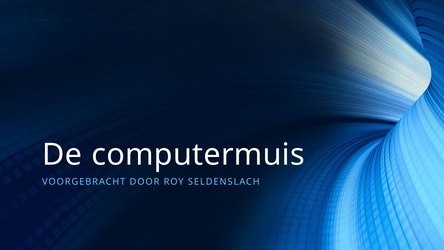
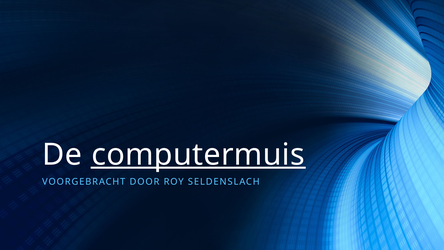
computermuis underline: none -> present
